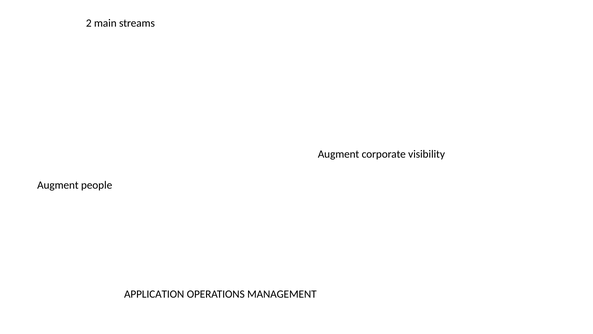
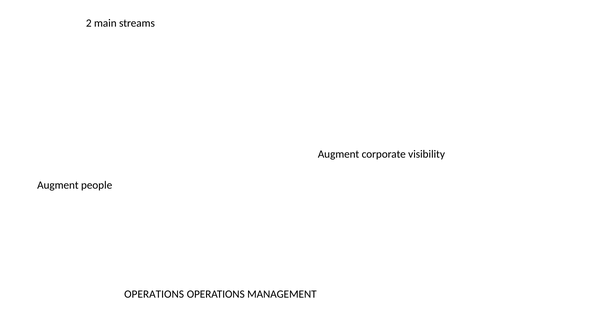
APPLICATION at (154, 294): APPLICATION -> OPERATIONS
